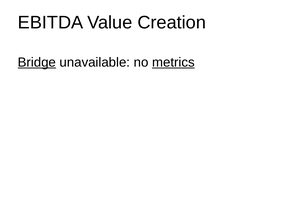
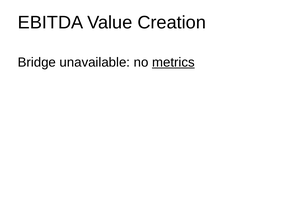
Bridge underline: present -> none
